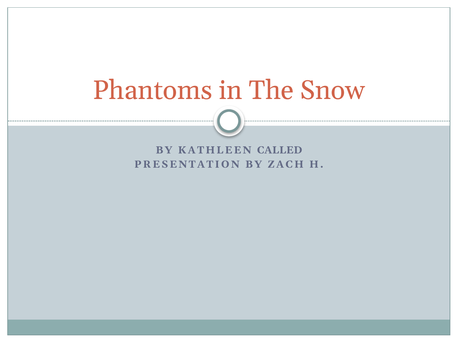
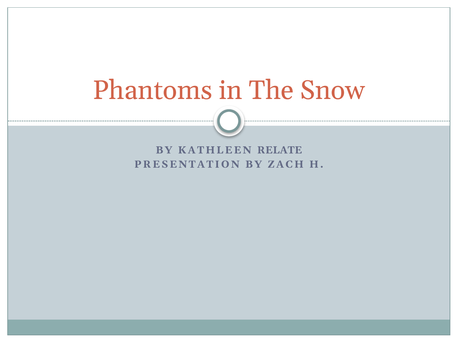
CALLED: CALLED -> RELATE
